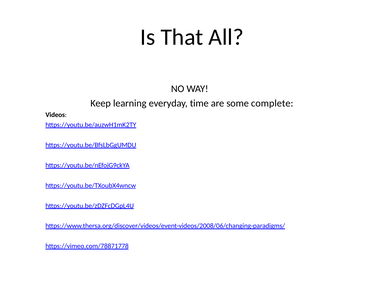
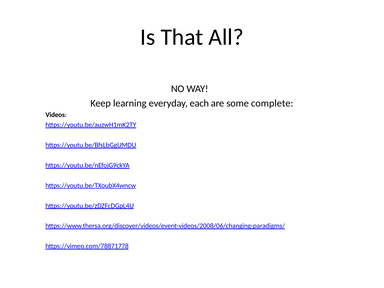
time: time -> each
